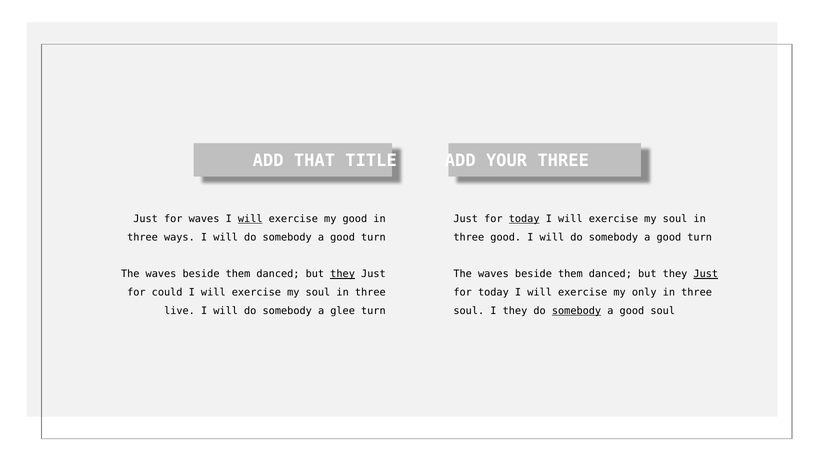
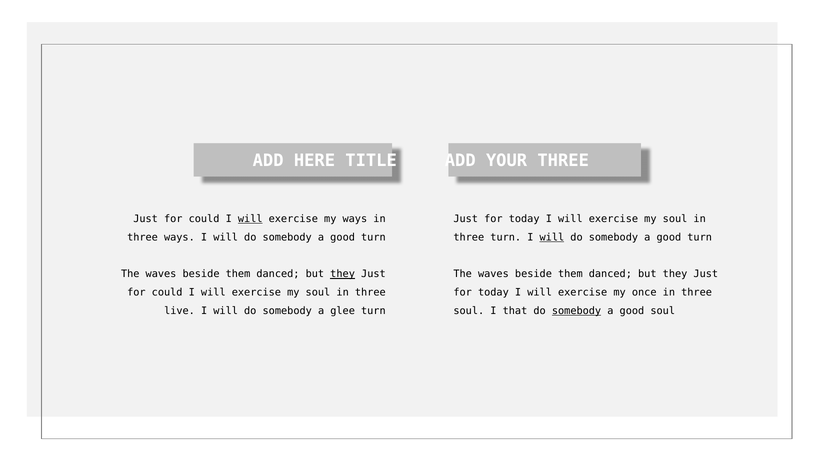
THAT: THAT -> HERE
waves at (204, 219): waves -> could
my good: good -> ways
today at (524, 219) underline: present -> none
three good: good -> turn
will at (552, 237) underline: none -> present
Just at (706, 274) underline: present -> none
only: only -> once
I they: they -> that
